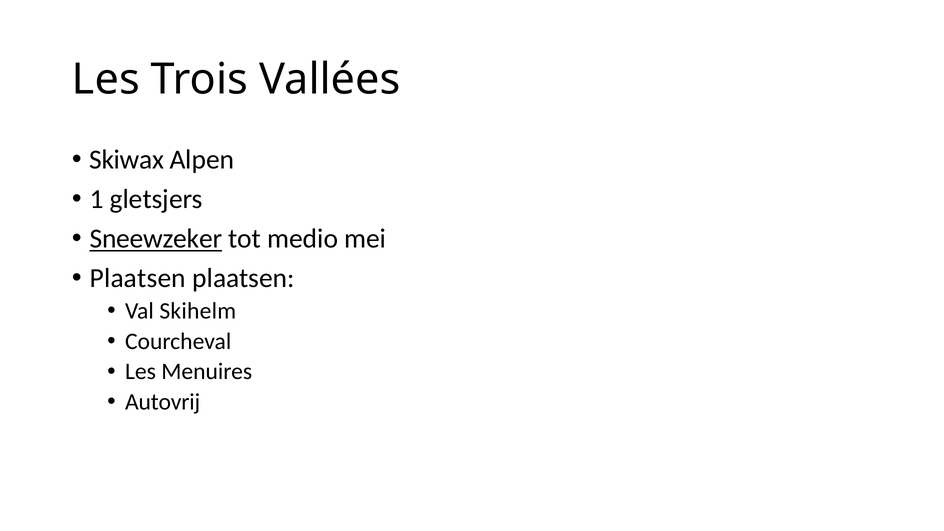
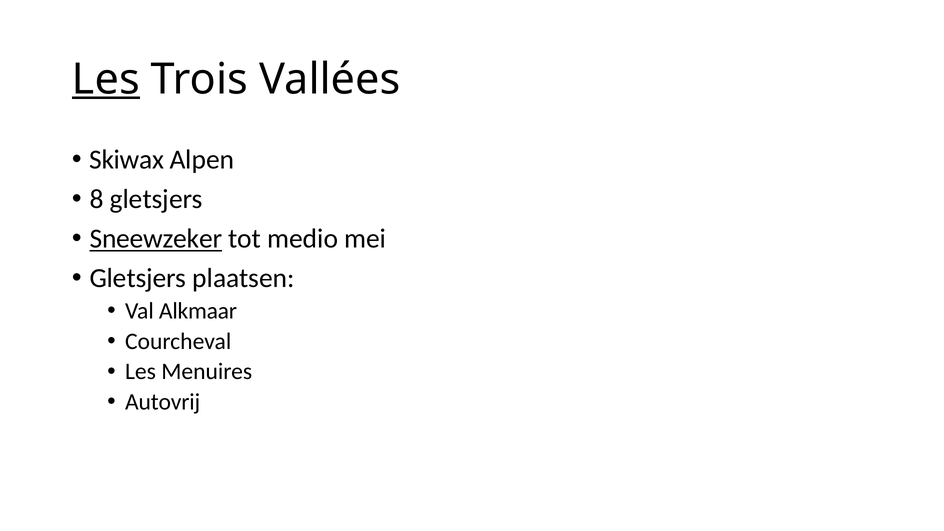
Les at (106, 79) underline: none -> present
1: 1 -> 8
Plaatsen at (138, 278): Plaatsen -> Gletsjers
Skihelm: Skihelm -> Alkmaar
